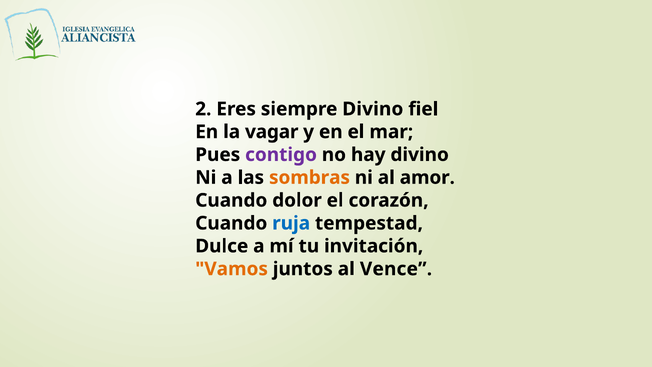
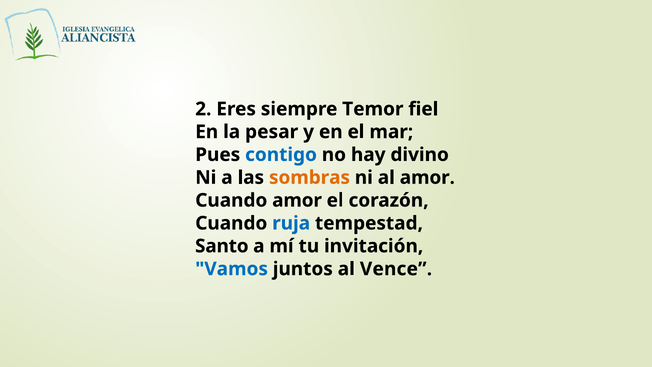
siempre Divino: Divino -> Temor
vagar: vagar -> pesar
contigo colour: purple -> blue
Cuando dolor: dolor -> amor
Dulce: Dulce -> Santo
Vamos colour: orange -> blue
